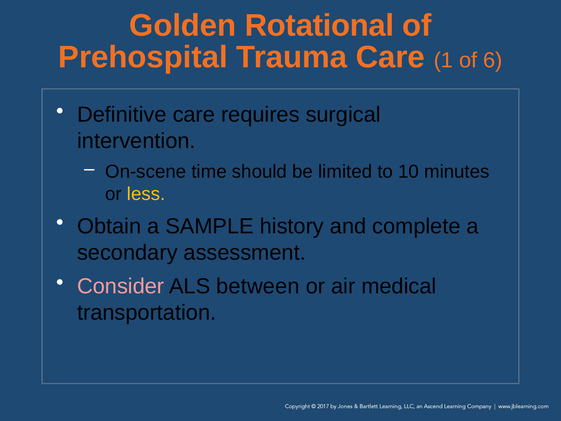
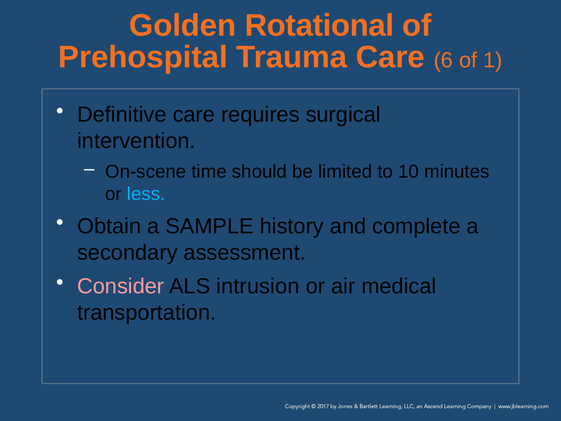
1: 1 -> 6
6: 6 -> 1
less colour: yellow -> light blue
between: between -> intrusion
